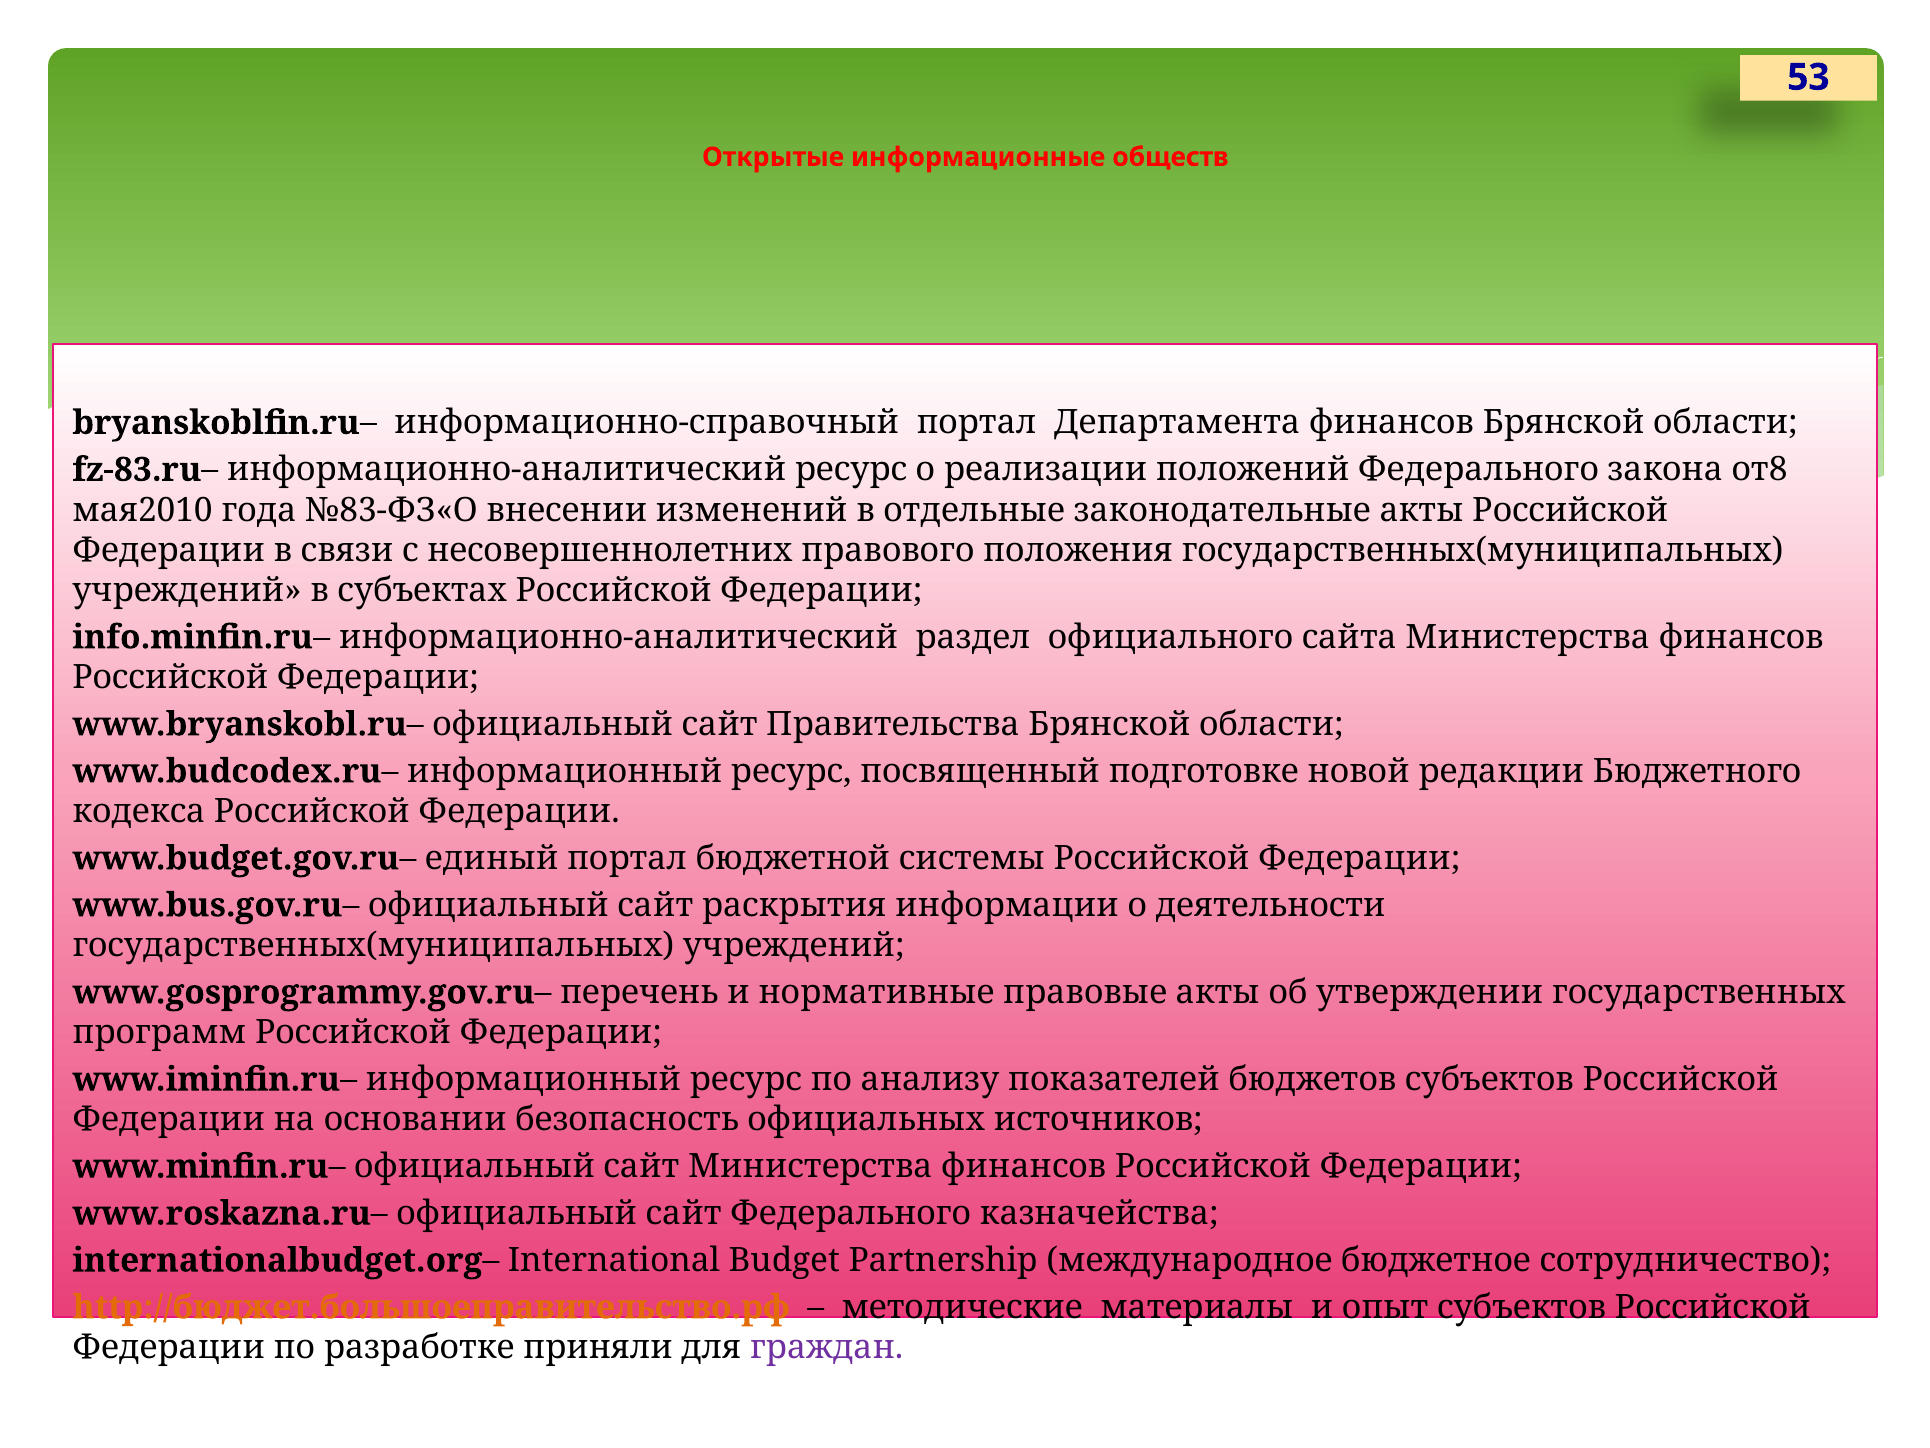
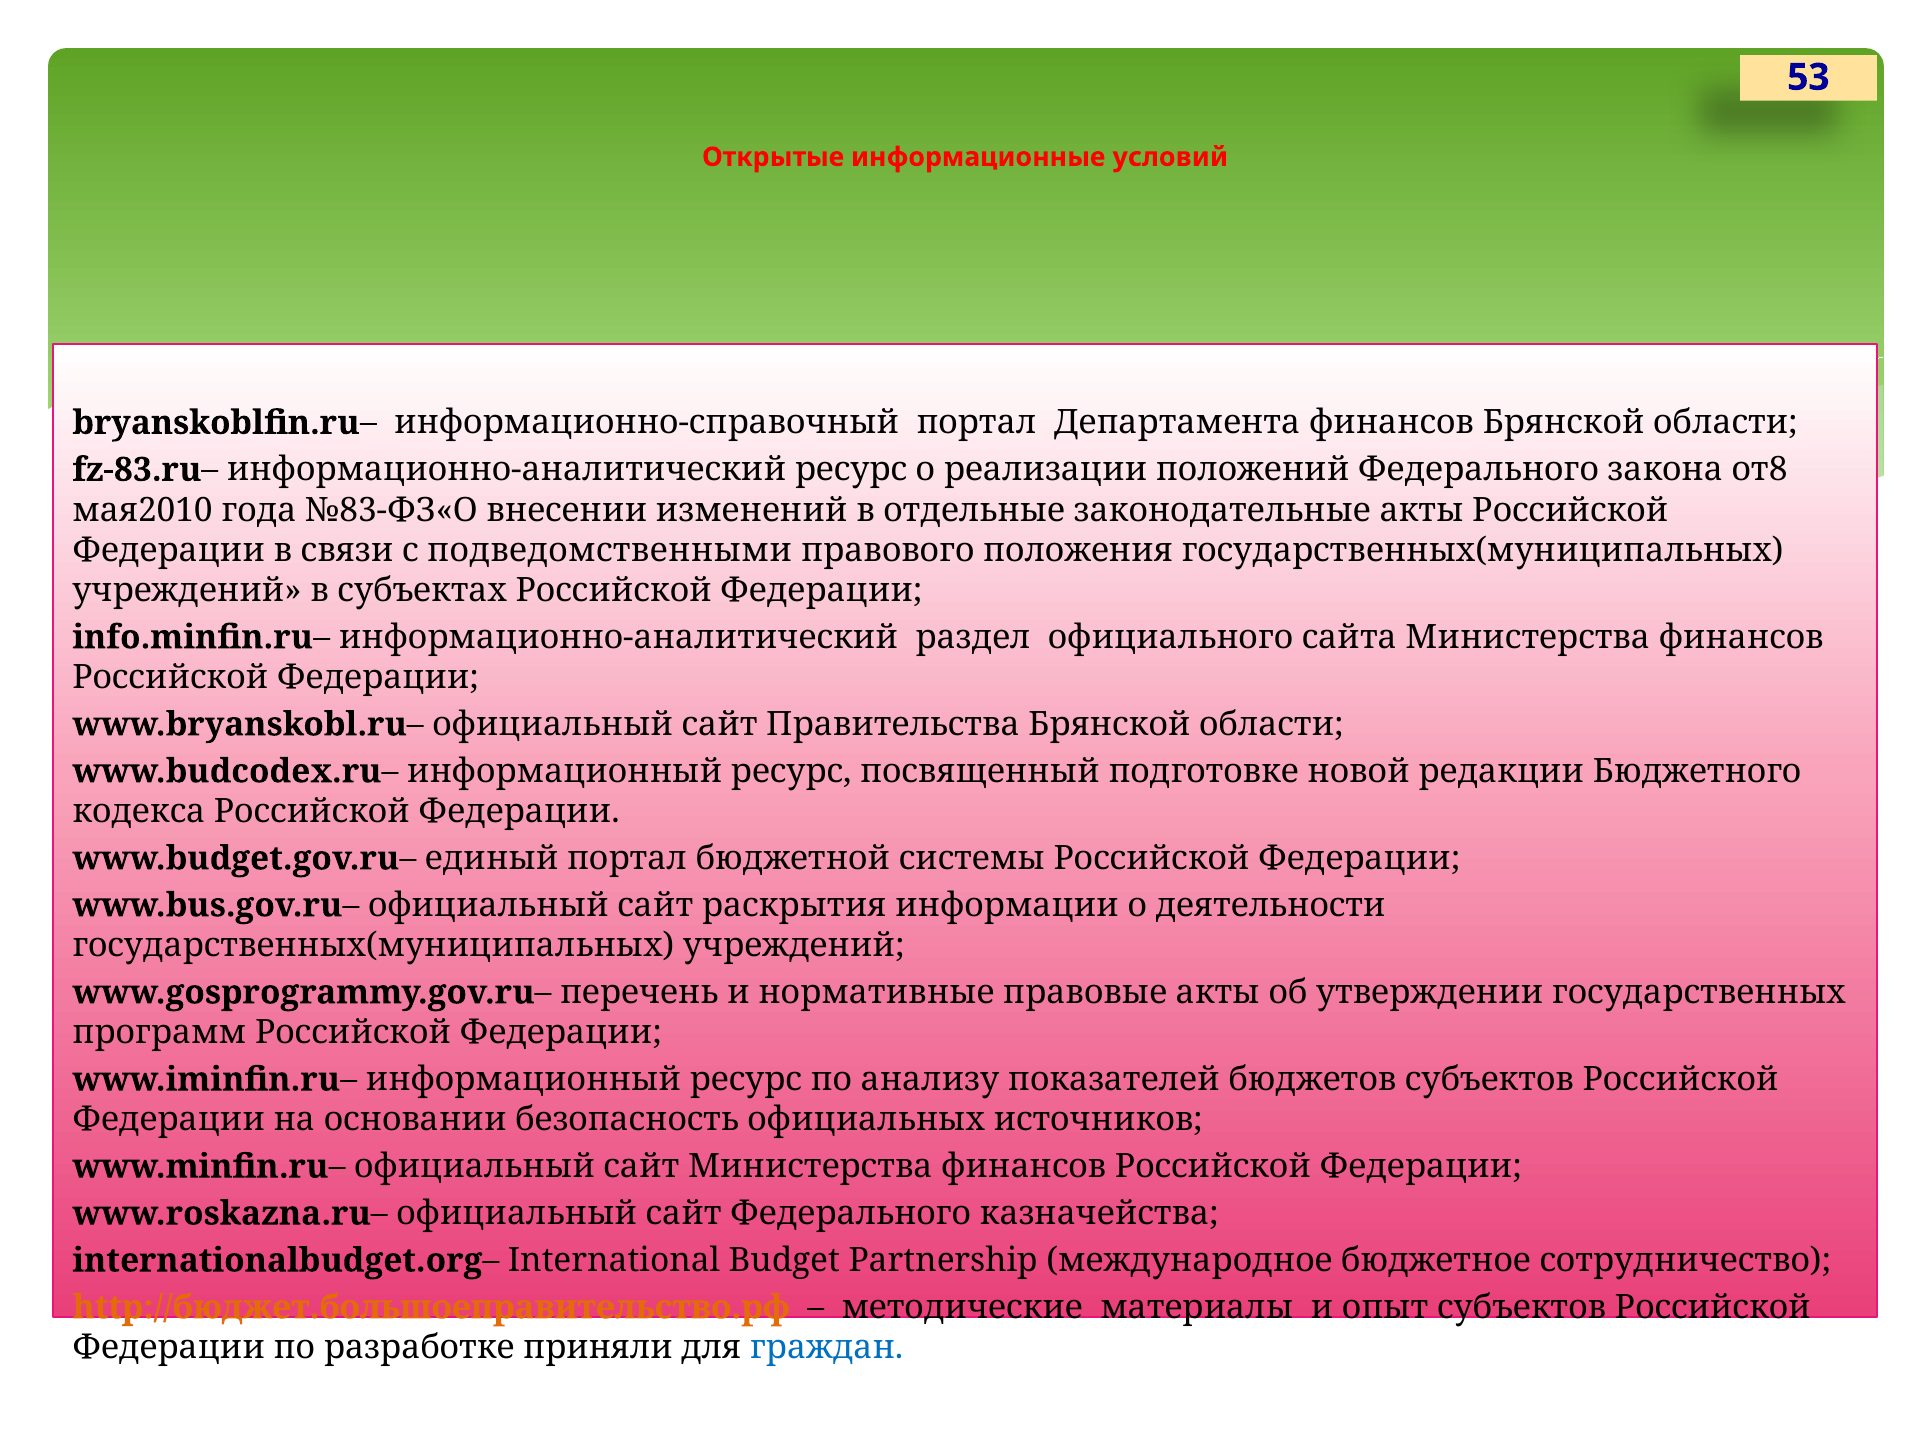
обществ: обществ -> условий
несовершеннолетних: несовершеннолетних -> подведомственными
граждан colour: purple -> blue
